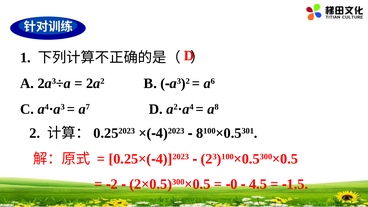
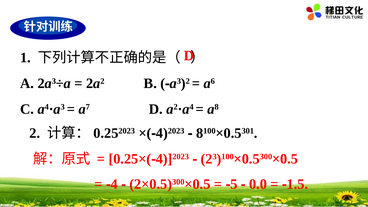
2 at (114, 184): 2 -> 4
0: 0 -> 5
4.5: 4.5 -> 0.0
